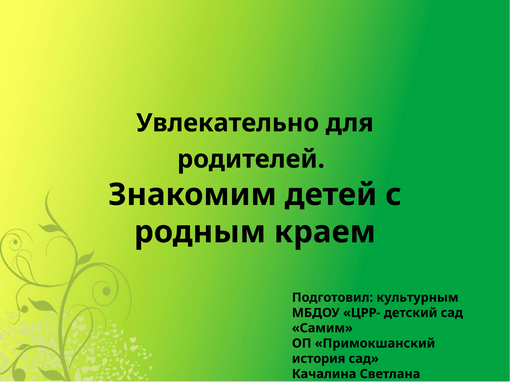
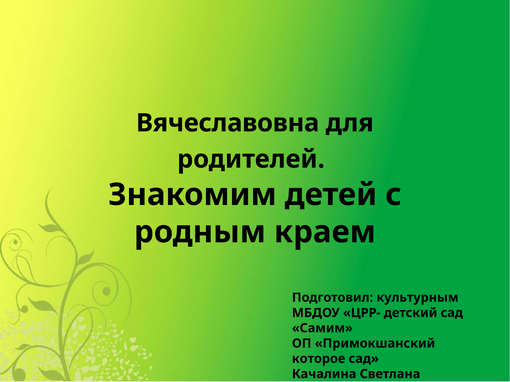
Увлекательно at (228, 123): Увлекательно -> Вячеславовна
история: история -> которое
